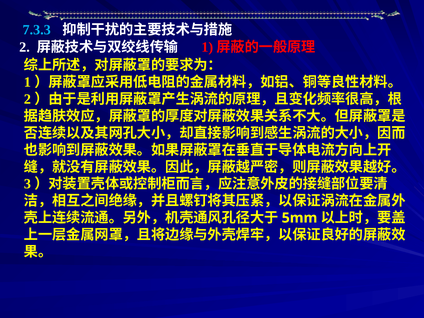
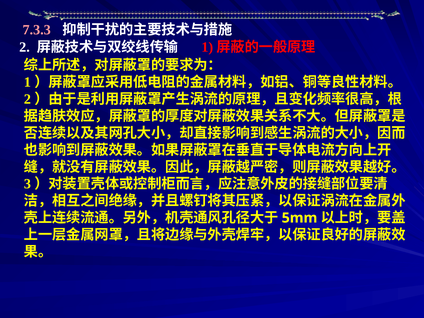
7.3.3 colour: light blue -> pink
